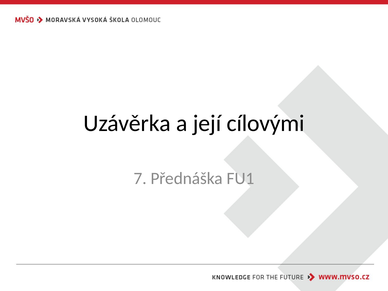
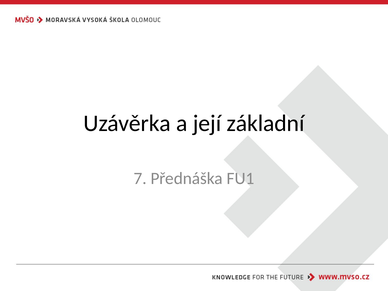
cílovými: cílovými -> základní
